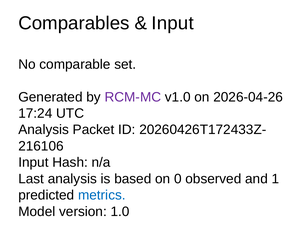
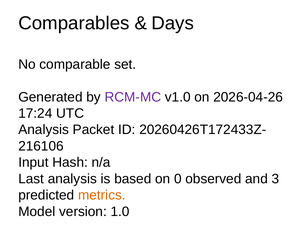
Input at (173, 23): Input -> Days
1: 1 -> 3
metrics colour: blue -> orange
